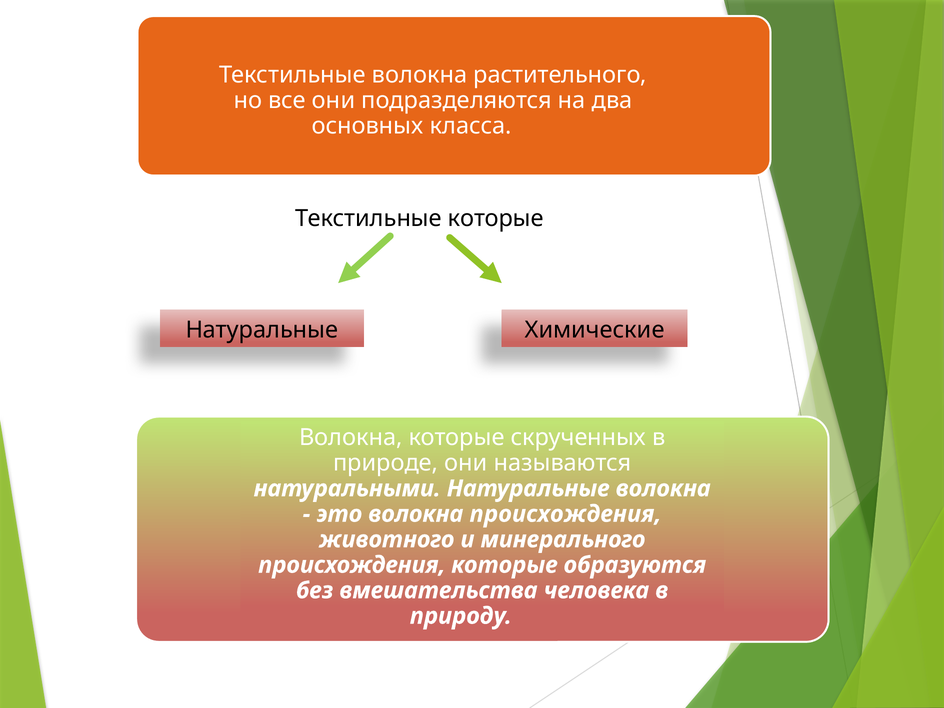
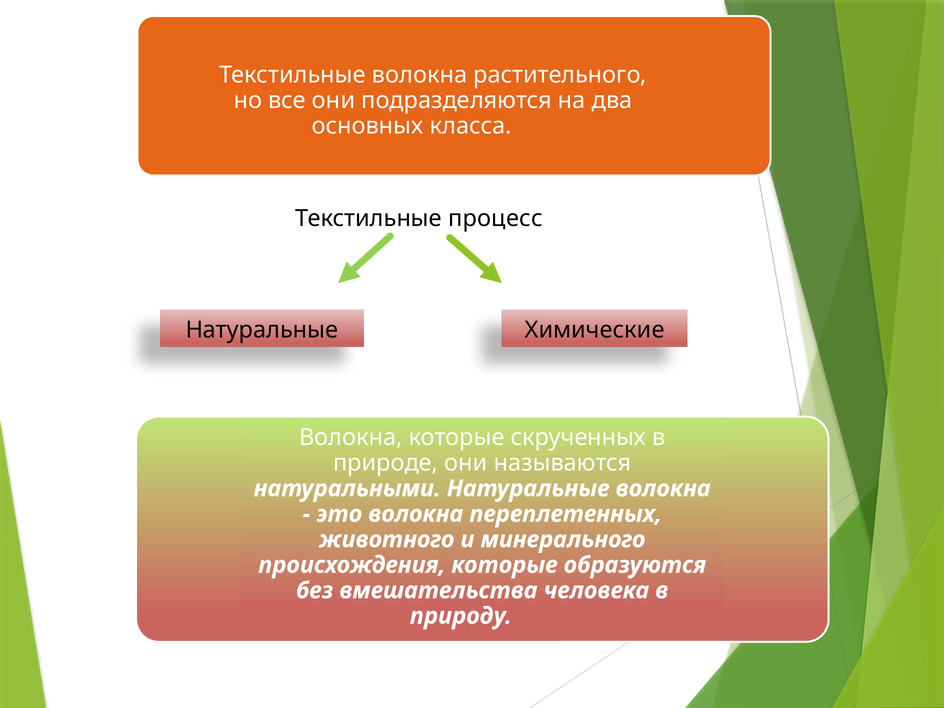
Текстильные которые: которые -> процесс
волокна происхождения: происхождения -> переплетенных
